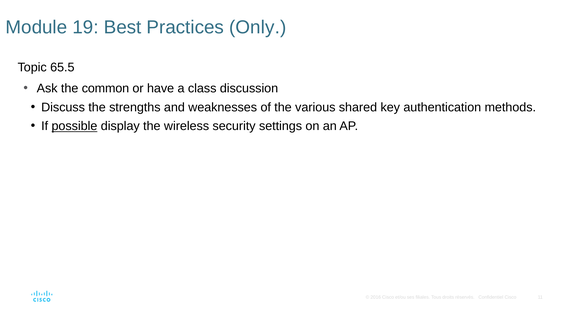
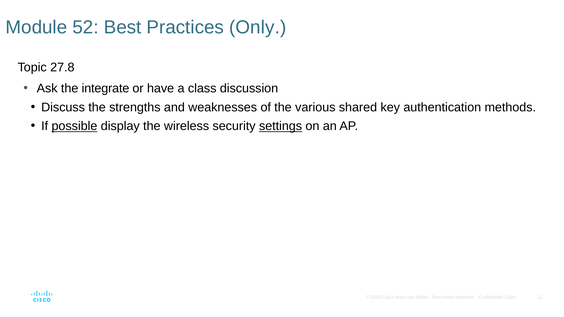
19: 19 -> 52
65.5: 65.5 -> 27.8
common: common -> integrate
settings underline: none -> present
